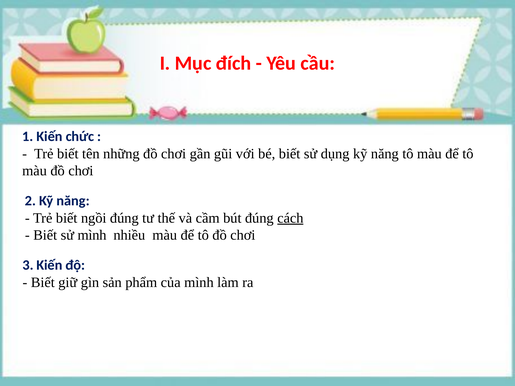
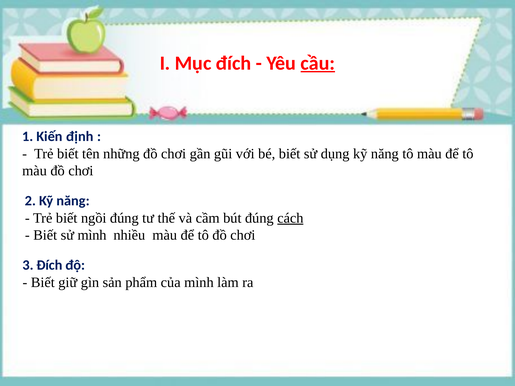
cầu underline: none -> present
chức: chức -> định
3 Kiến: Kiến -> Đích
